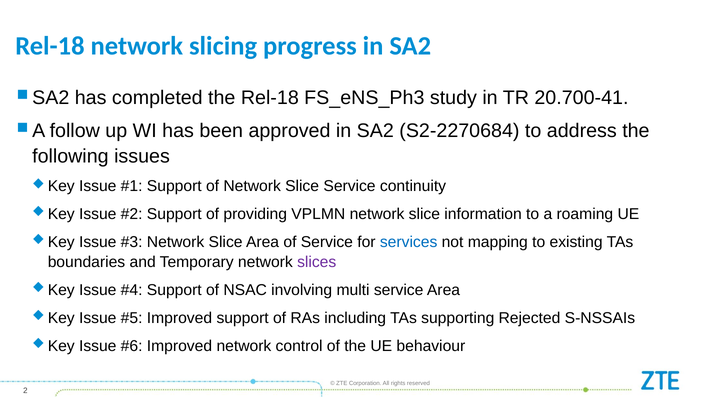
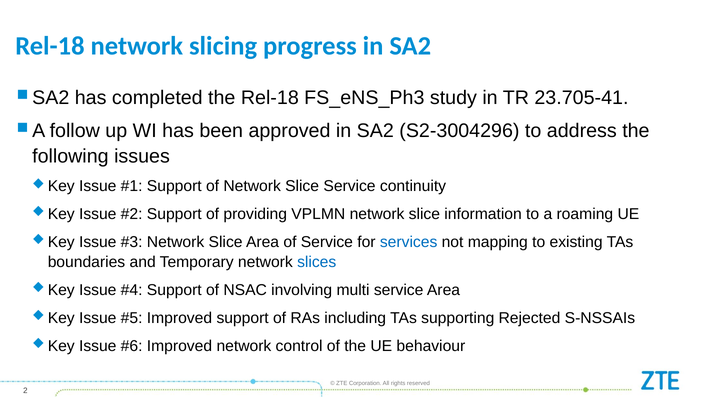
20.700-41: 20.700-41 -> 23.705-41
S2-2270684: S2-2270684 -> S2-3004296
slices colour: purple -> blue
